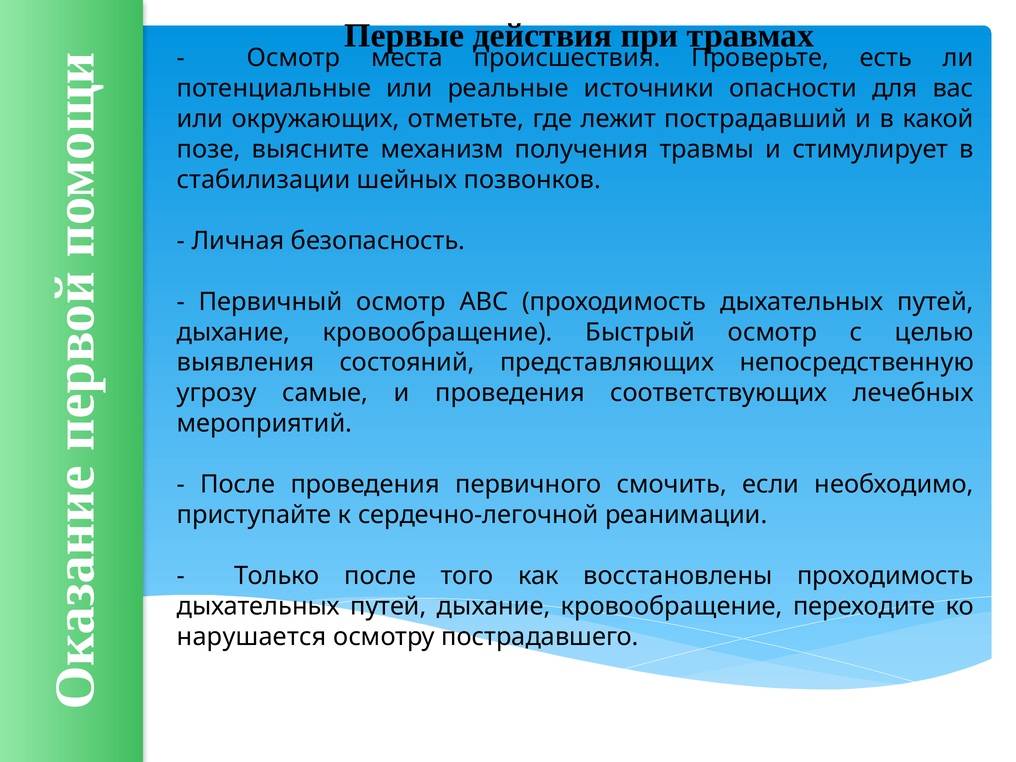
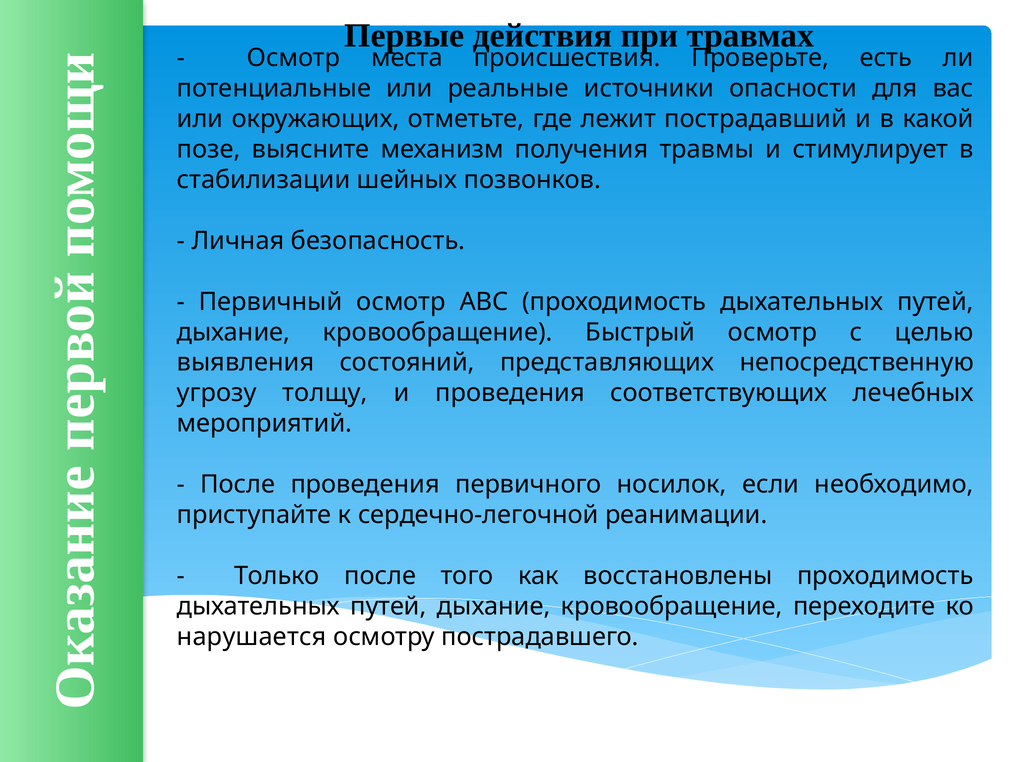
самые: самые -> толщу
смочить: смочить -> носилок
